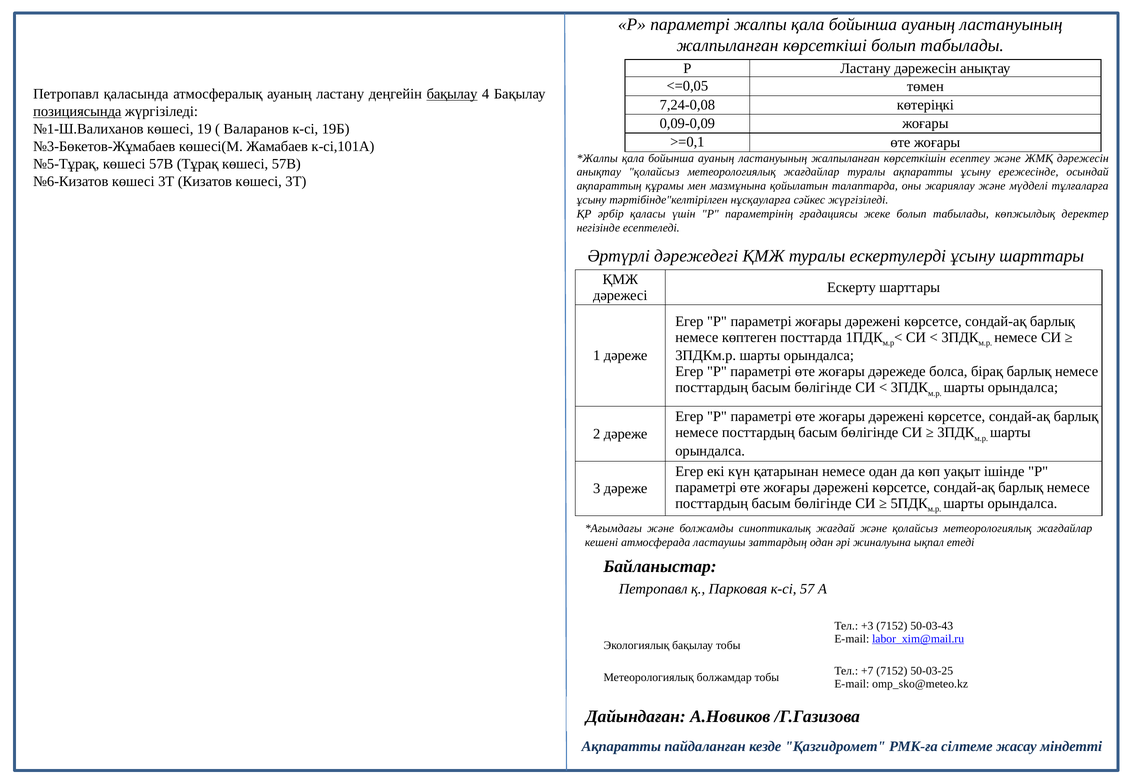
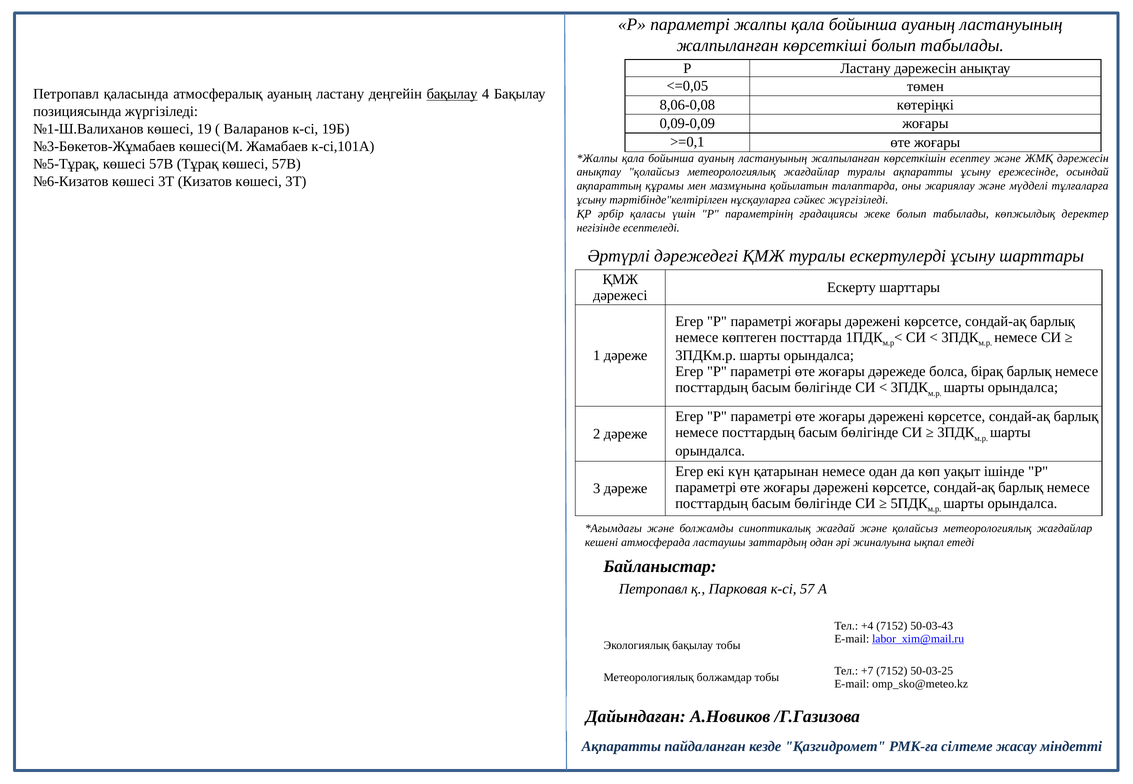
7,24-0,08: 7,24-0,08 -> 8,06-0,08
позициясында underline: present -> none
+3: +3 -> +4
